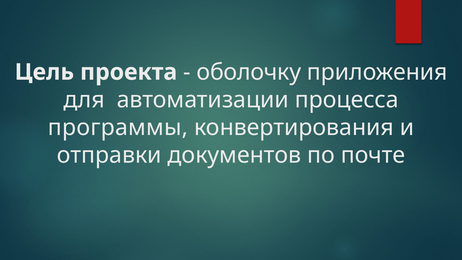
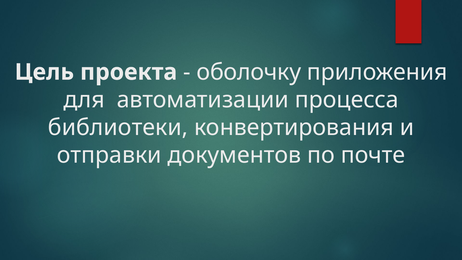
программы: программы -> библиотеки
